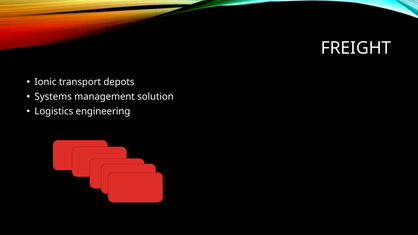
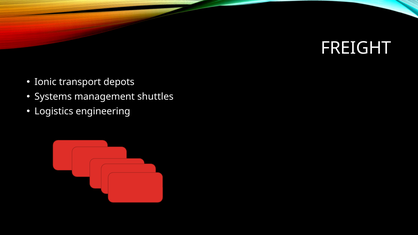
solution: solution -> shuttles
